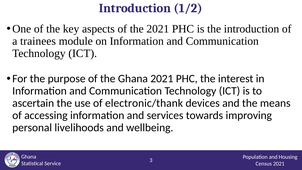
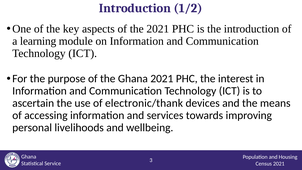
trainees: trainees -> learning
